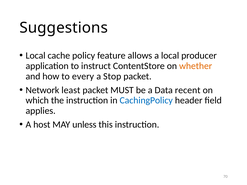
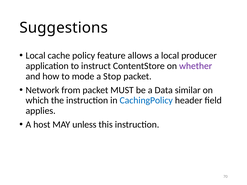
whether colour: orange -> purple
every: every -> mode
least: least -> from
recent: recent -> similar
